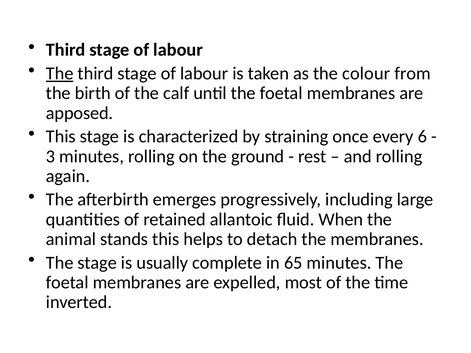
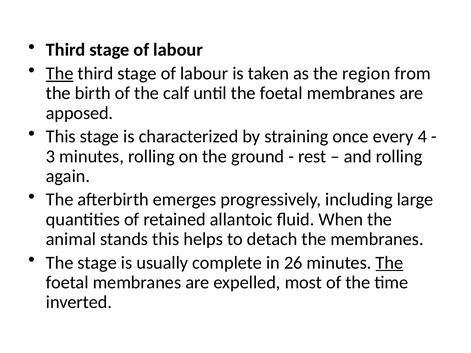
colour: colour -> region
6: 6 -> 4
65: 65 -> 26
The at (389, 263) underline: none -> present
